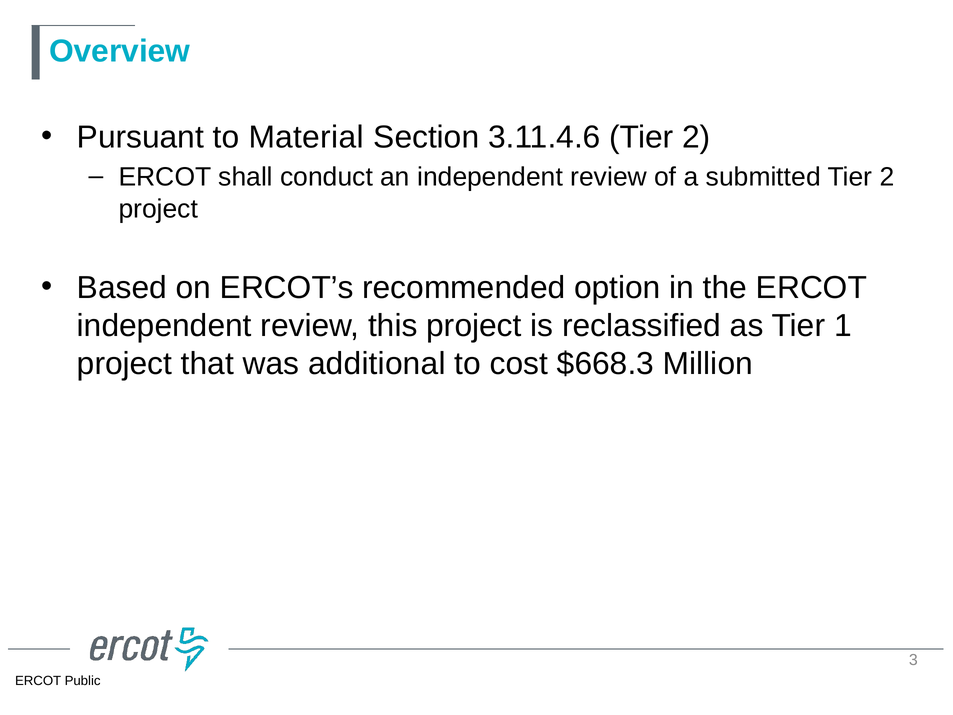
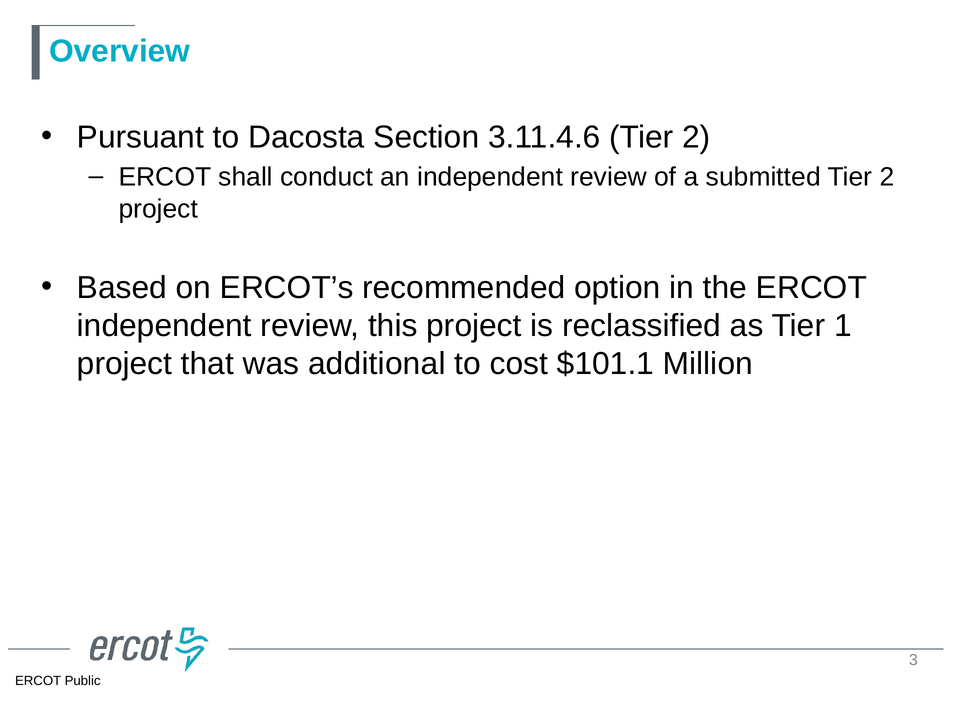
Material: Material -> Dacosta
$668.3: $668.3 -> $101.1
